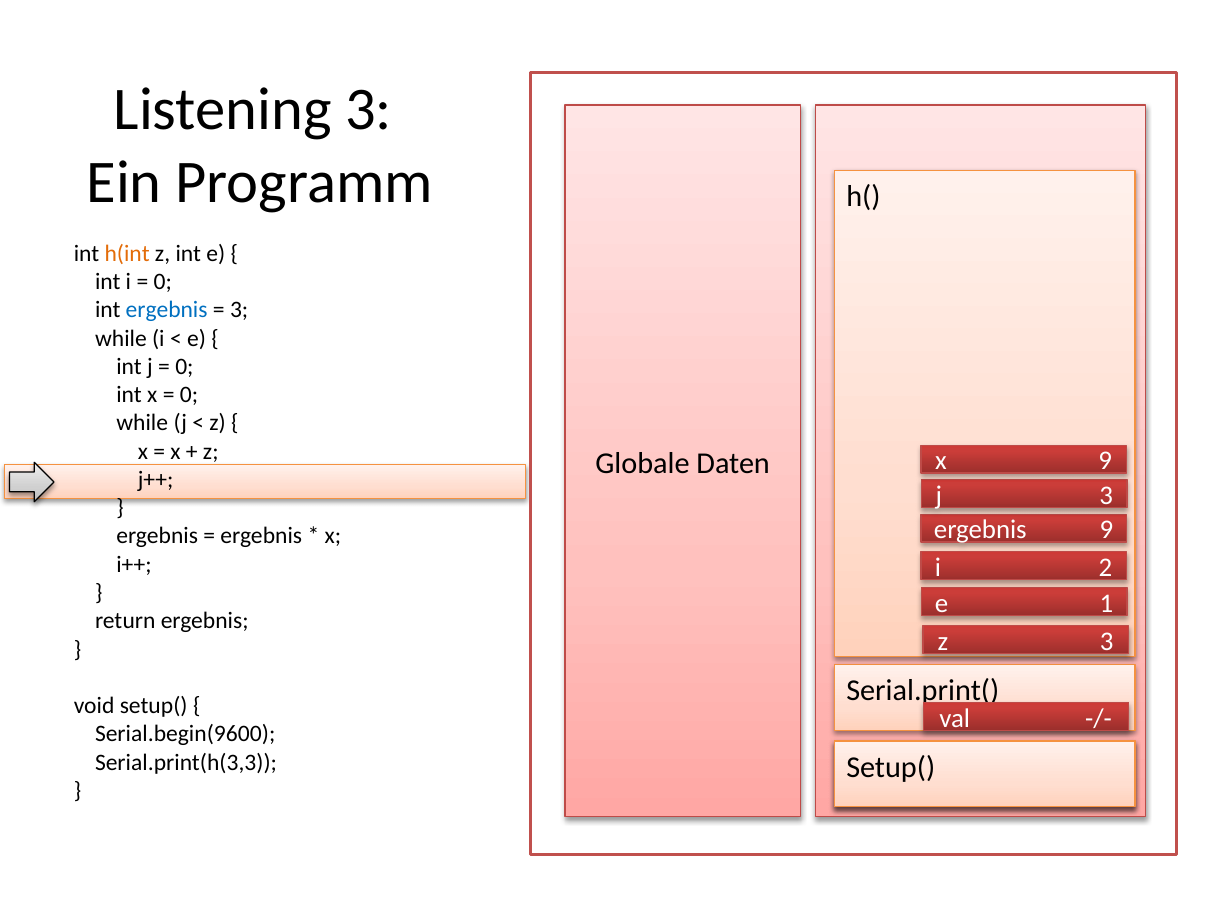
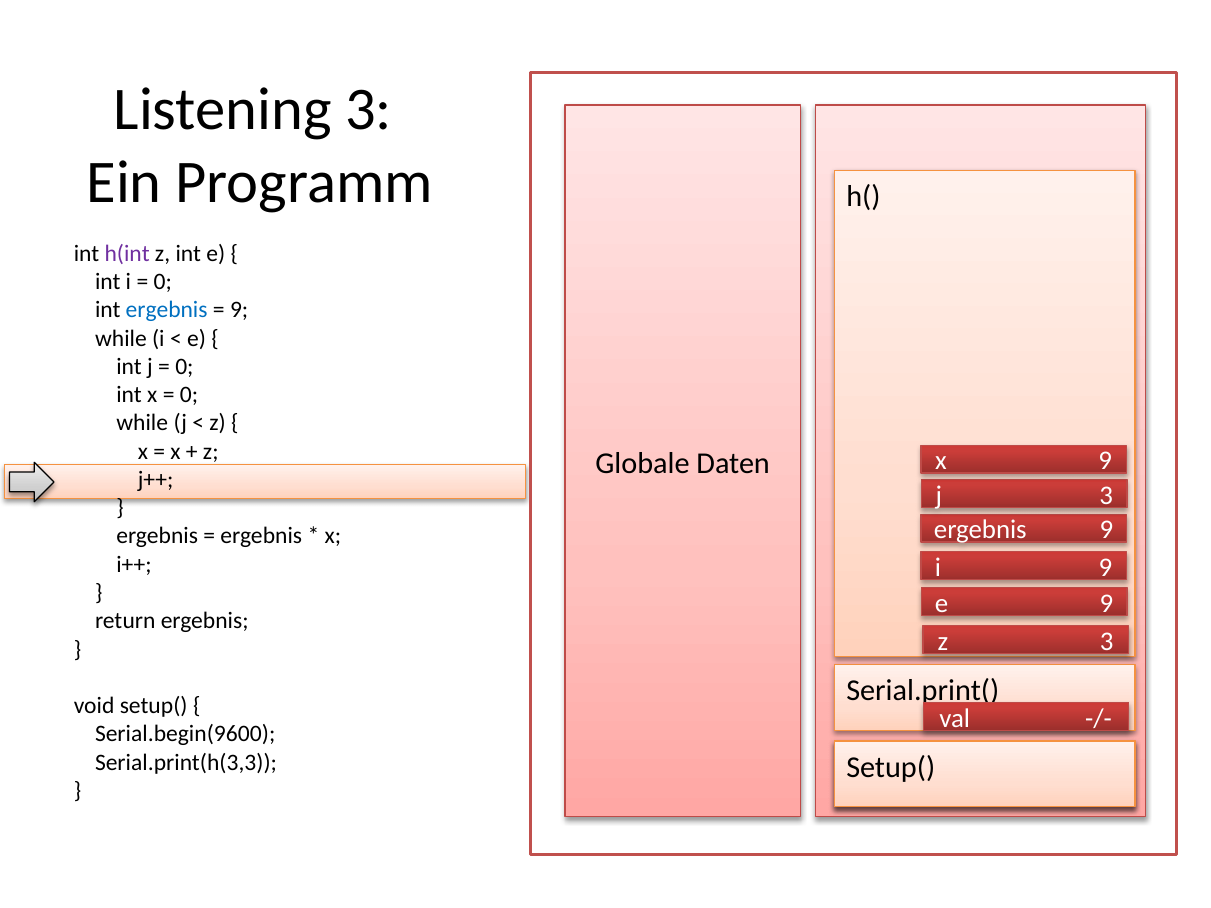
h(int colour: orange -> purple
3 at (239, 310): 3 -> 9
i 2: 2 -> 9
e 1: 1 -> 9
